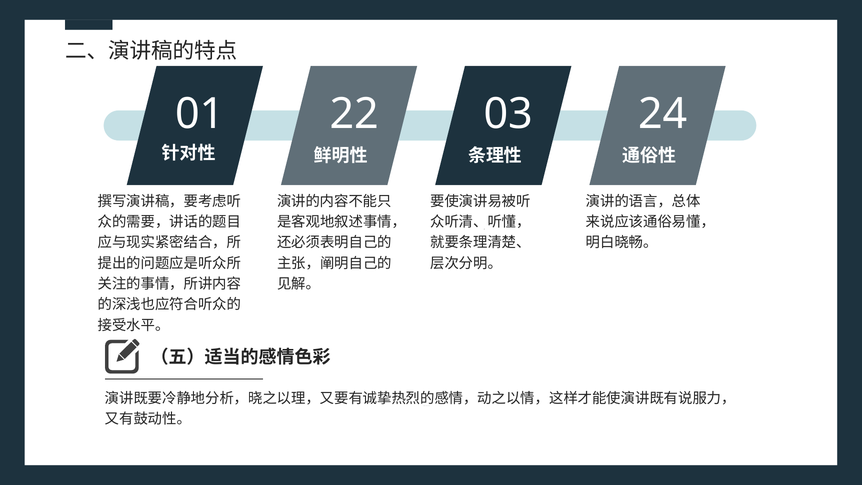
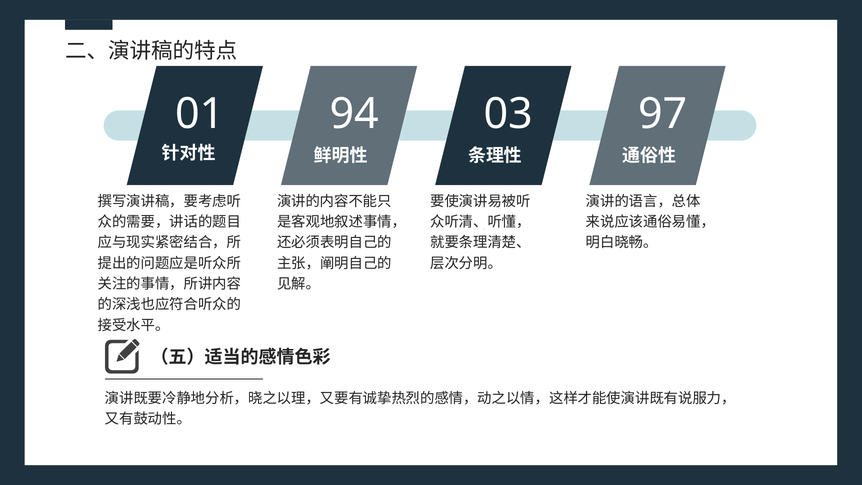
22: 22 -> 94
24: 24 -> 97
